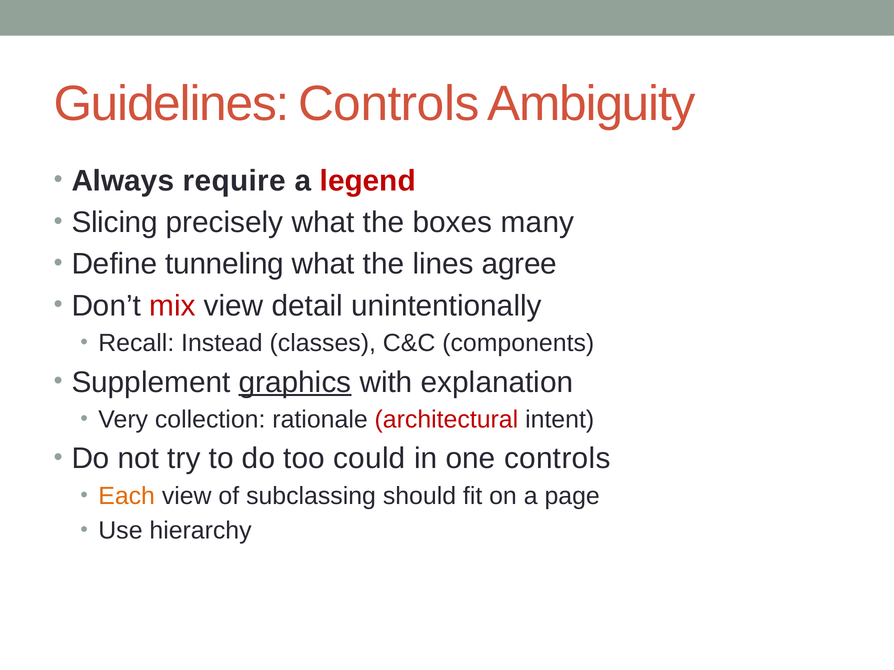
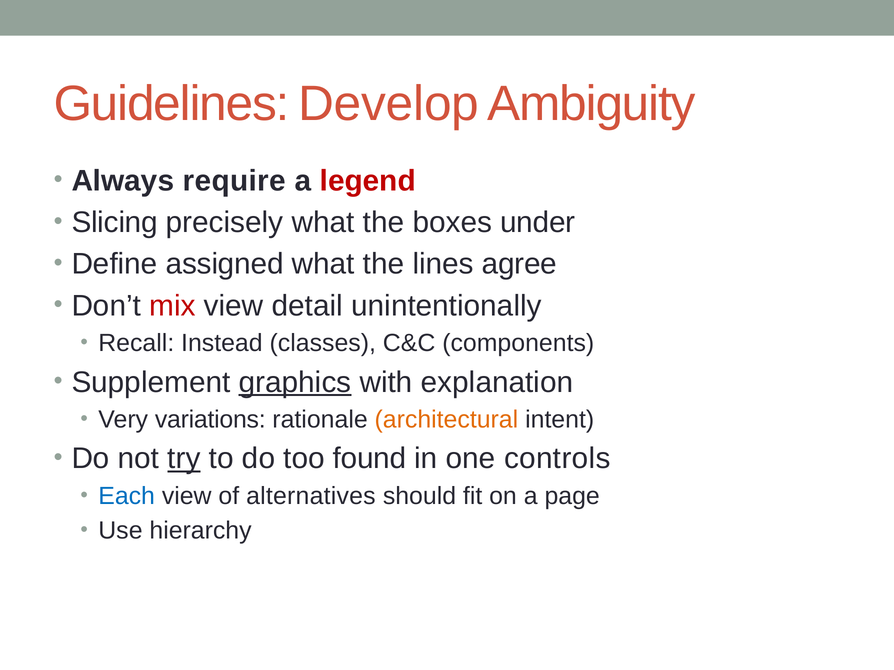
Guidelines Controls: Controls -> Develop
many: many -> under
tunneling: tunneling -> assigned
collection: collection -> variations
architectural colour: red -> orange
try underline: none -> present
could: could -> found
Each colour: orange -> blue
subclassing: subclassing -> alternatives
